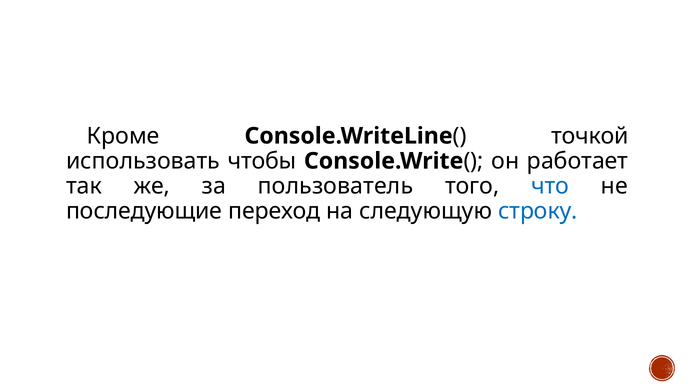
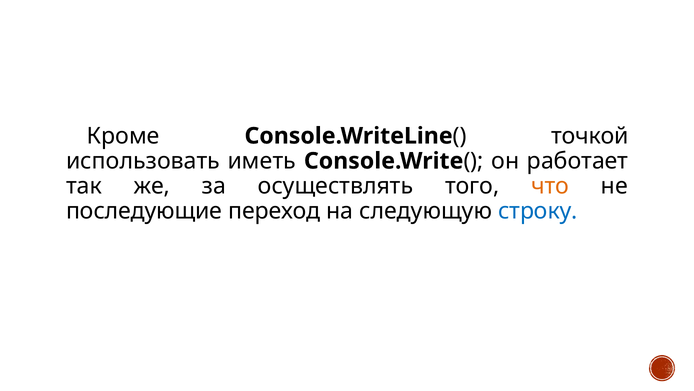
чтобы: чтобы -> иметь
пользователь: пользователь -> осуществлять
что colour: blue -> orange
